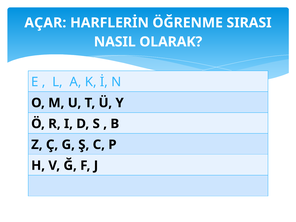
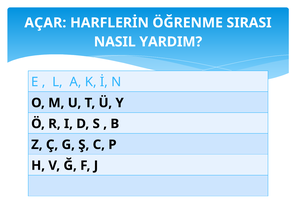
OLARAK: OLARAK -> YARDIM
